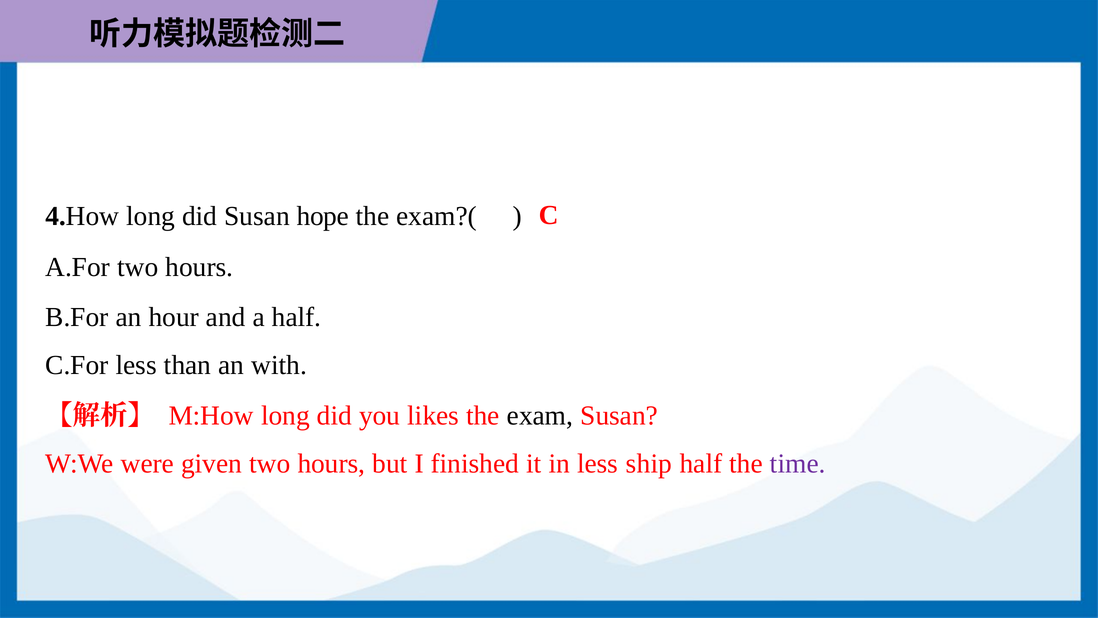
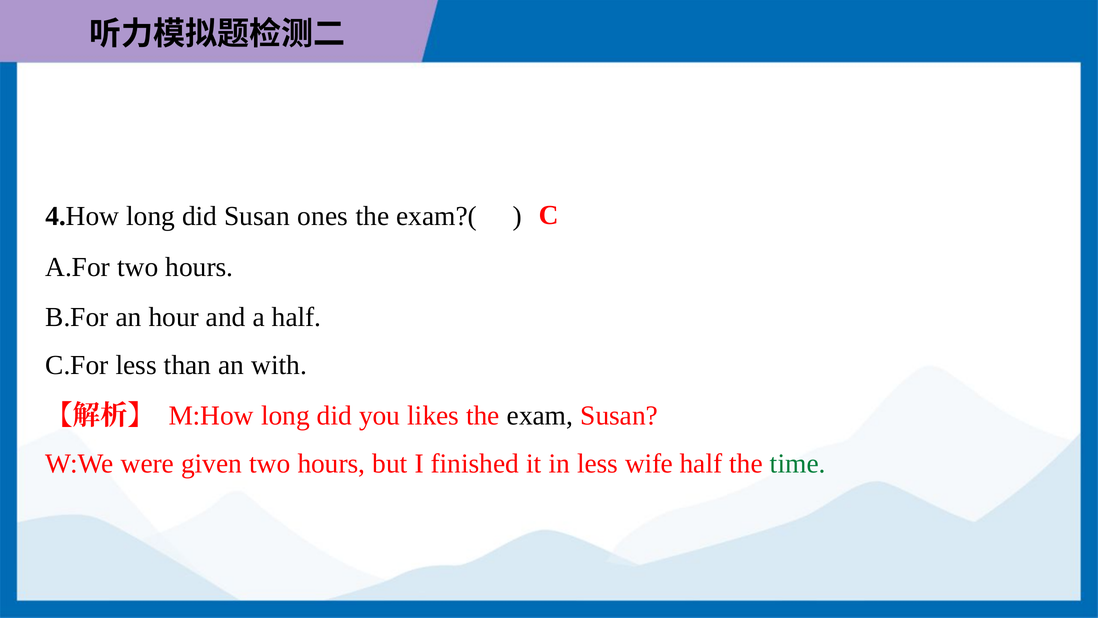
hope: hope -> ones
ship: ship -> wife
time colour: purple -> green
